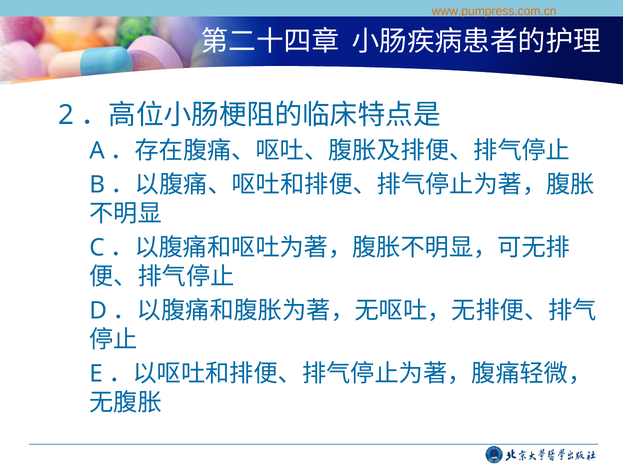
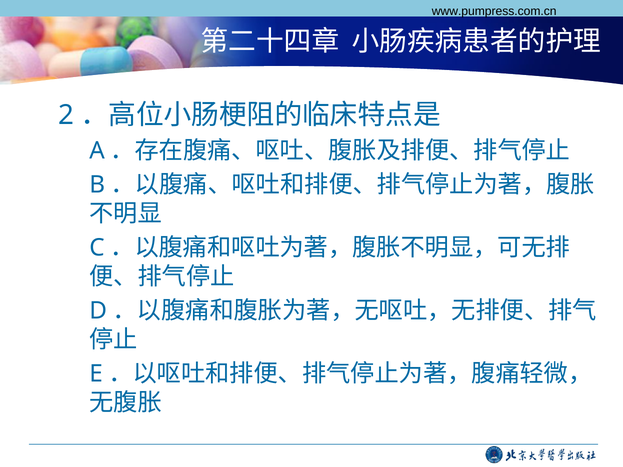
www.pumpress.com.cn colour: orange -> black
